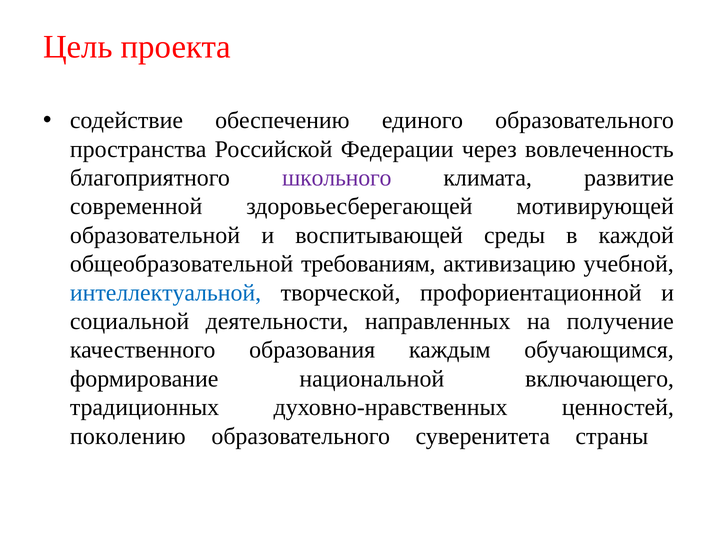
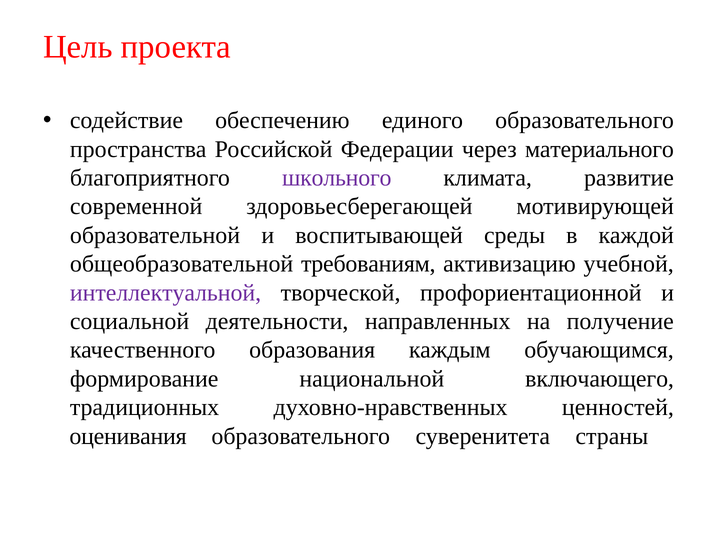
вовлеченность: вовлеченность -> материального
интеллектуальной colour: blue -> purple
поколению: поколению -> оценивания
